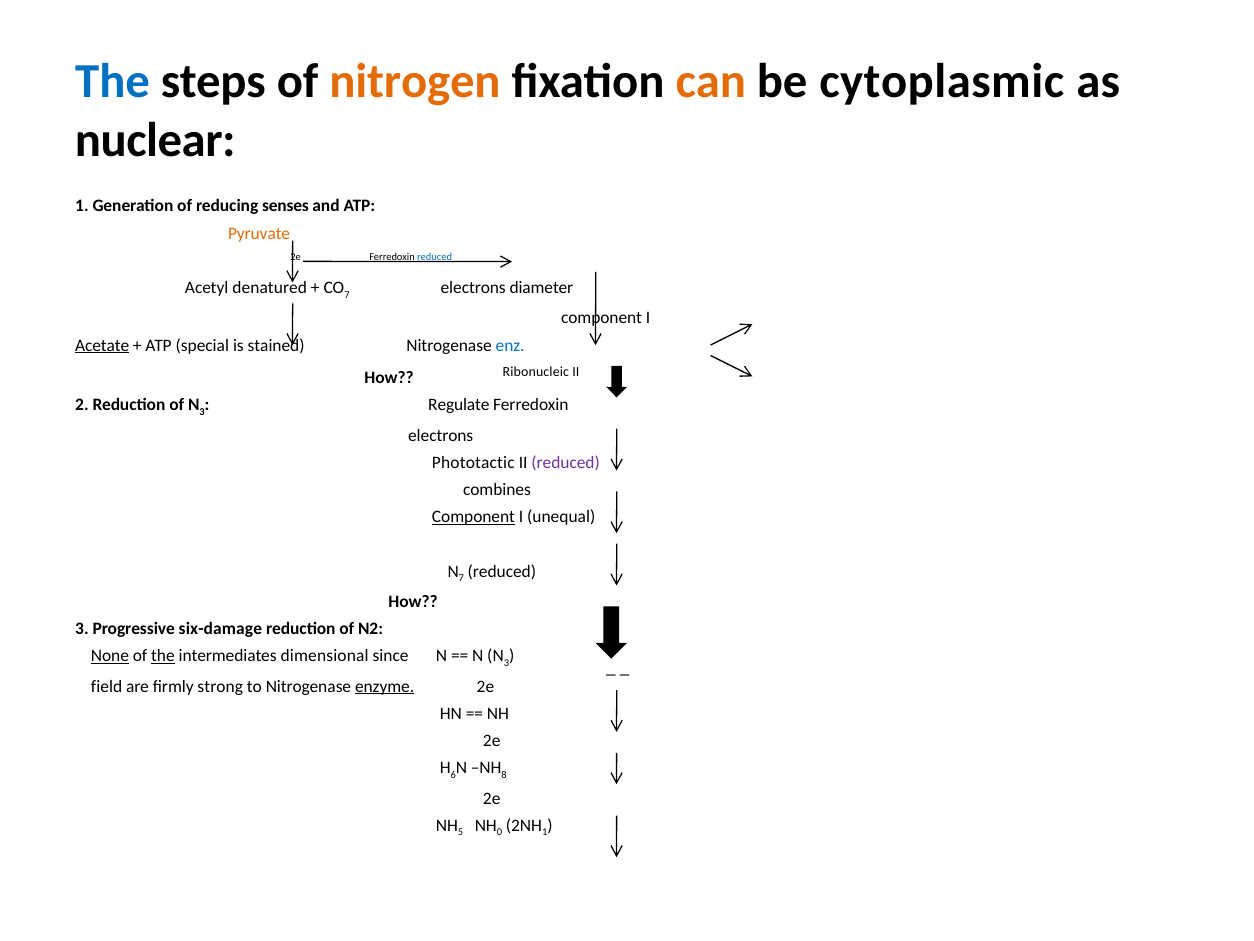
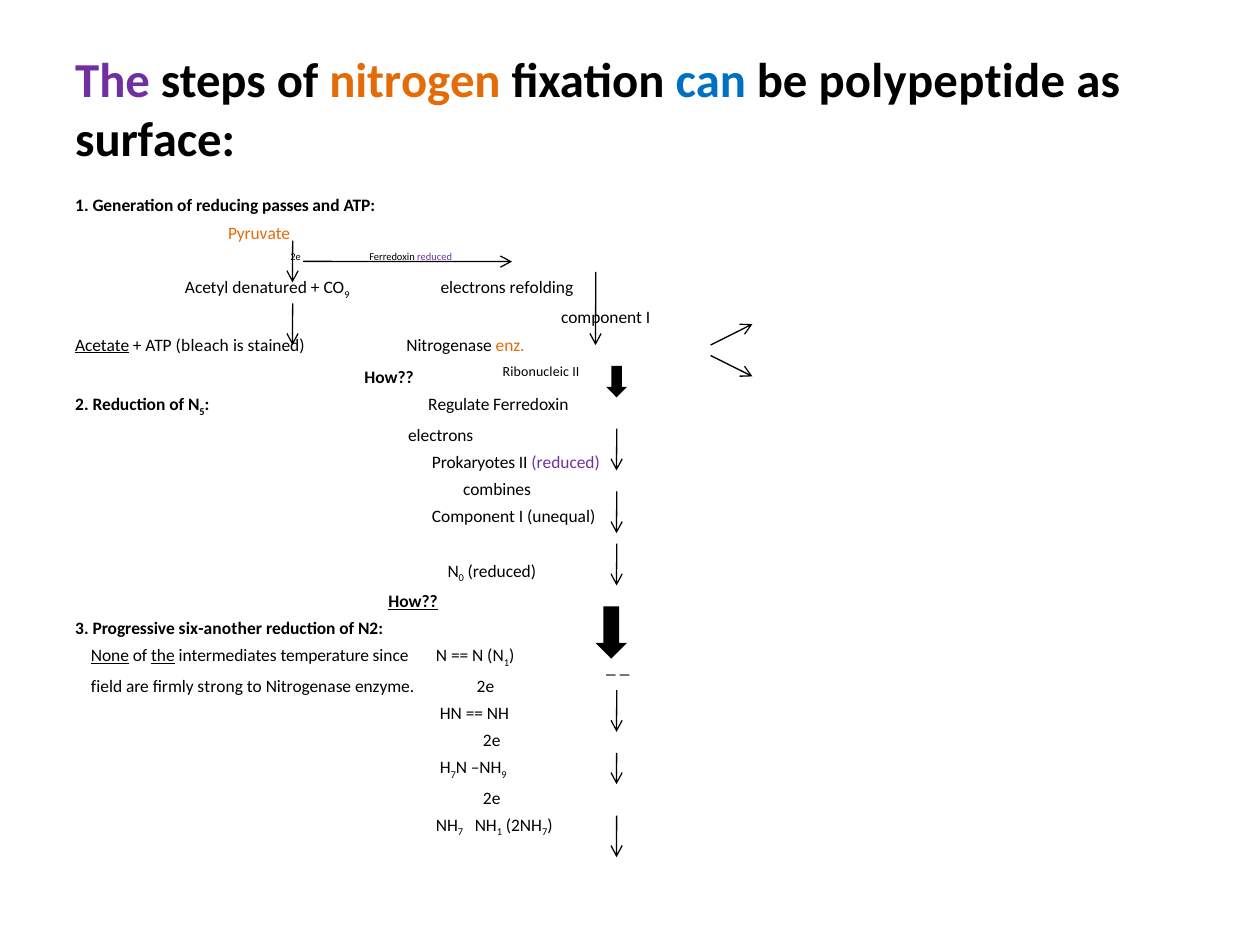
The at (113, 82) colour: blue -> purple
can colour: orange -> blue
cytoplasmic: cytoplasmic -> polypeptide
nuclear: nuclear -> surface
senses: senses -> passes
reduced at (435, 257) colour: blue -> purple
7 at (347, 294): 7 -> 9
diameter: diameter -> refolding
special: special -> bleach
enz colour: blue -> orange
of N 3: 3 -> 5
Phototactic: Phototactic -> Prokaryotes
Component at (473, 517) underline: present -> none
N 7: 7 -> 0
How at (413, 601) underline: none -> present
six-damage: six-damage -> six-another
dimensional: dimensional -> temperature
N N 3: 3 -> 1
enzyme underline: present -> none
6 at (453, 774): 6 -> 7
NH 8: 8 -> 9
NH 5: 5 -> 7
NH 0: 0 -> 1
1 at (545, 832): 1 -> 7
